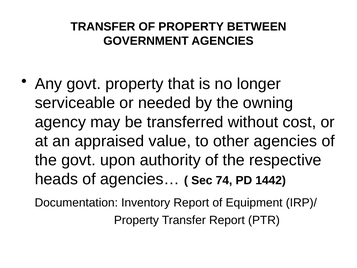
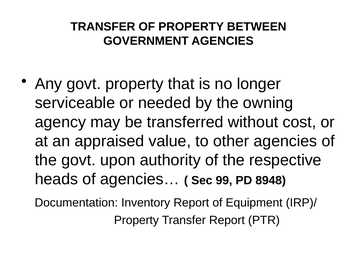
74: 74 -> 99
1442: 1442 -> 8948
